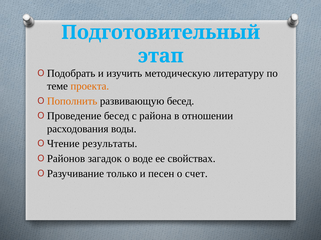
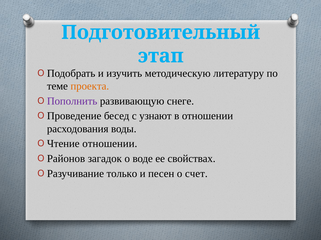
Пополнить colour: orange -> purple
развивающую бесед: бесед -> снеге
района: района -> узнают
Чтение результаты: результаты -> отношении
